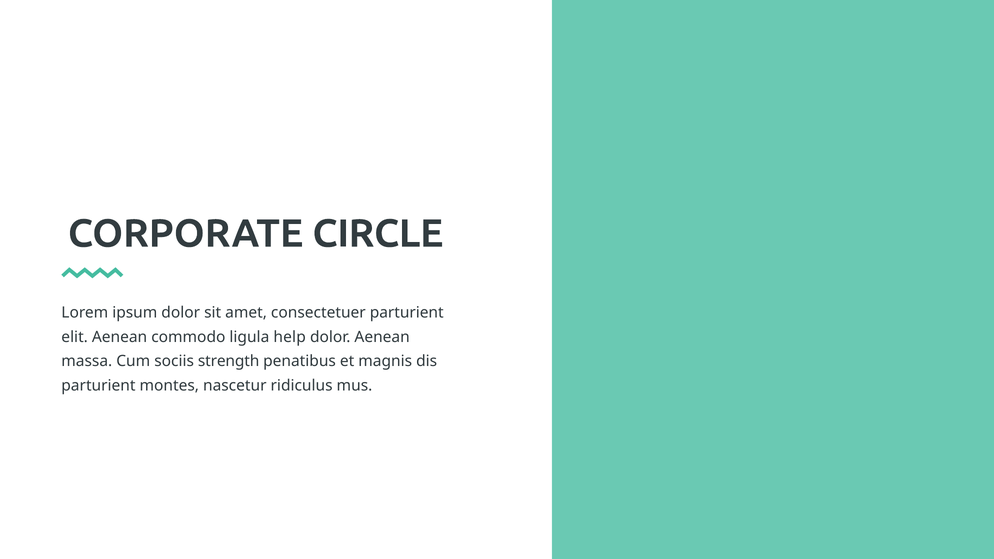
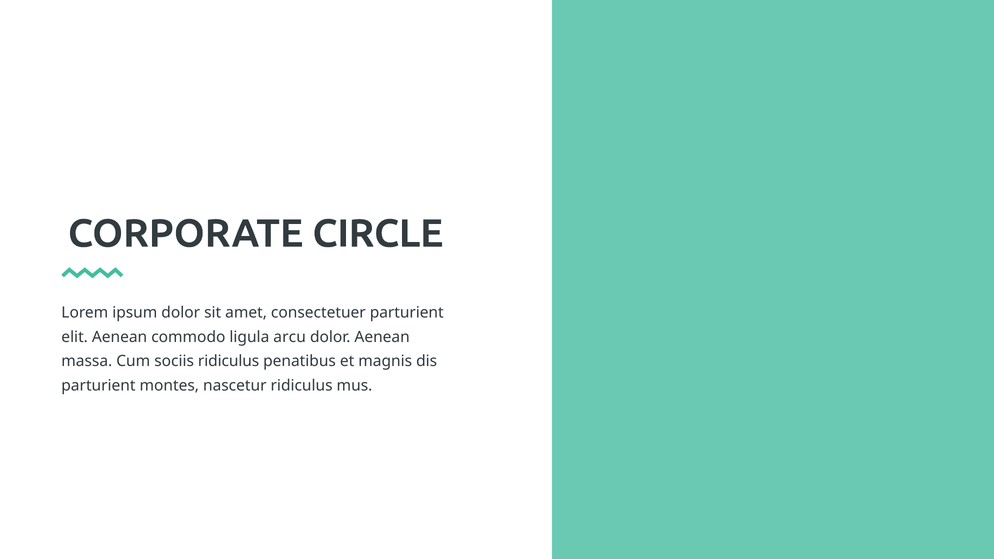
help: help -> arcu
sociis strength: strength -> ridiculus
